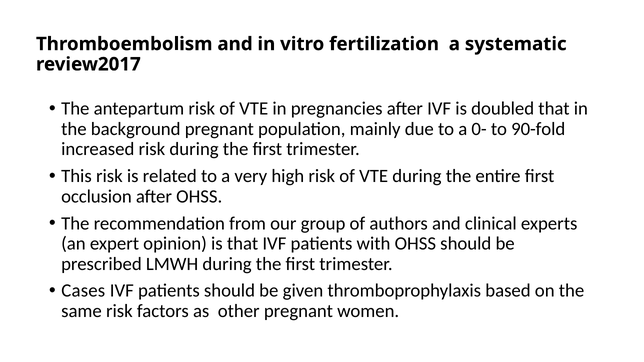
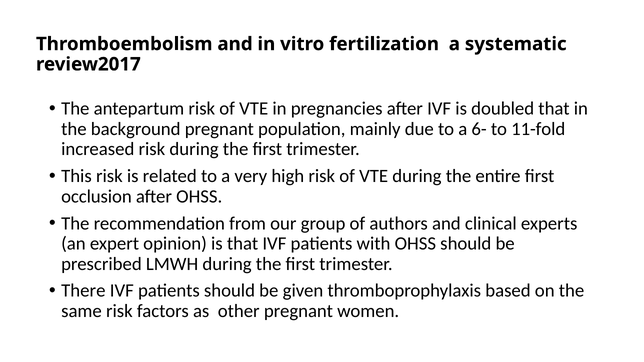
0-: 0- -> 6-
90-fold: 90-fold -> 11-fold
Cases: Cases -> There
